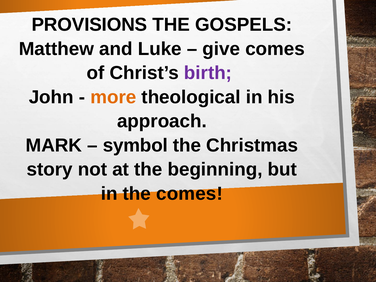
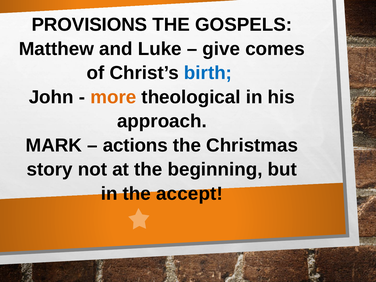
birth colour: purple -> blue
symbol: symbol -> actions
the comes: comes -> accept
